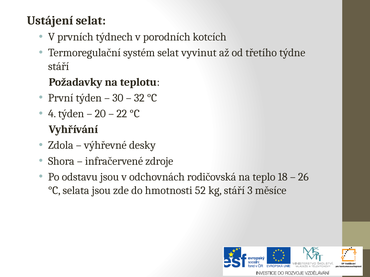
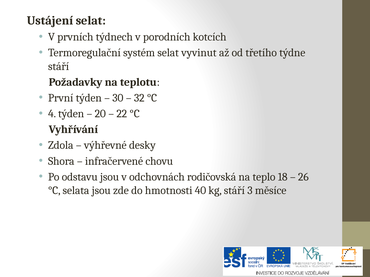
zdroje: zdroje -> chovu
52: 52 -> 40
